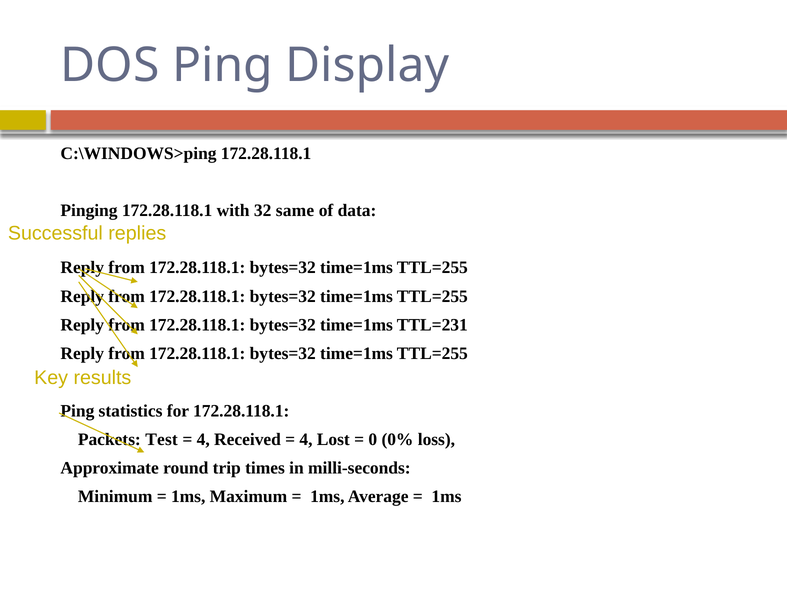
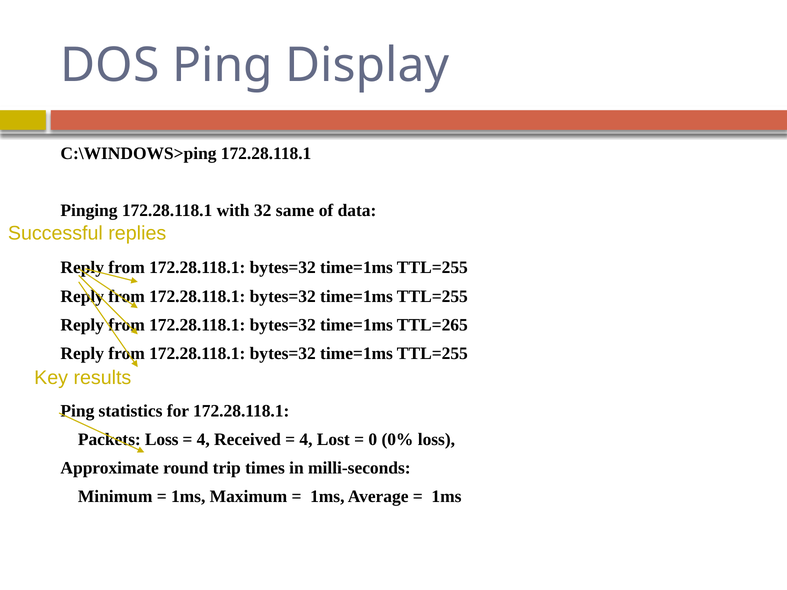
TTL=231: TTL=231 -> TTL=265
Packets Test: Test -> Loss
